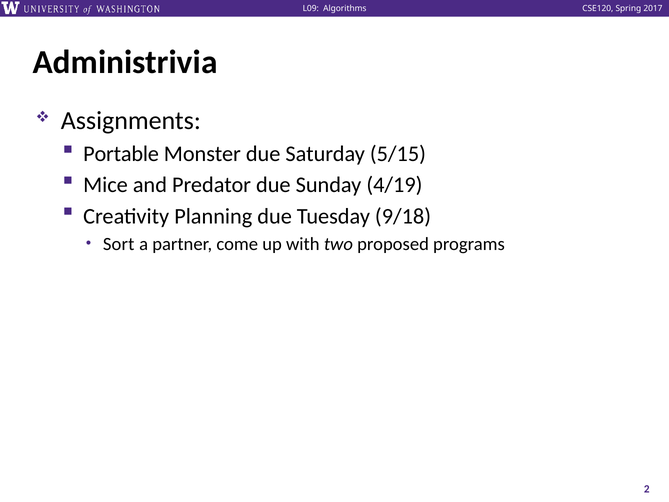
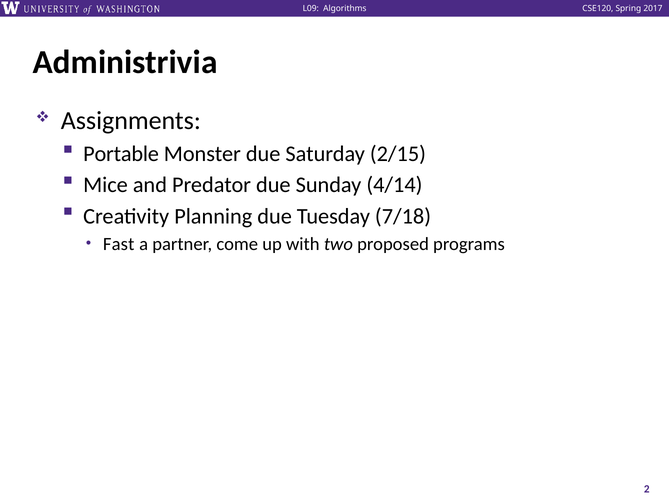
5/15: 5/15 -> 2/15
4/19: 4/19 -> 4/14
9/18: 9/18 -> 7/18
Sort: Sort -> Fast
